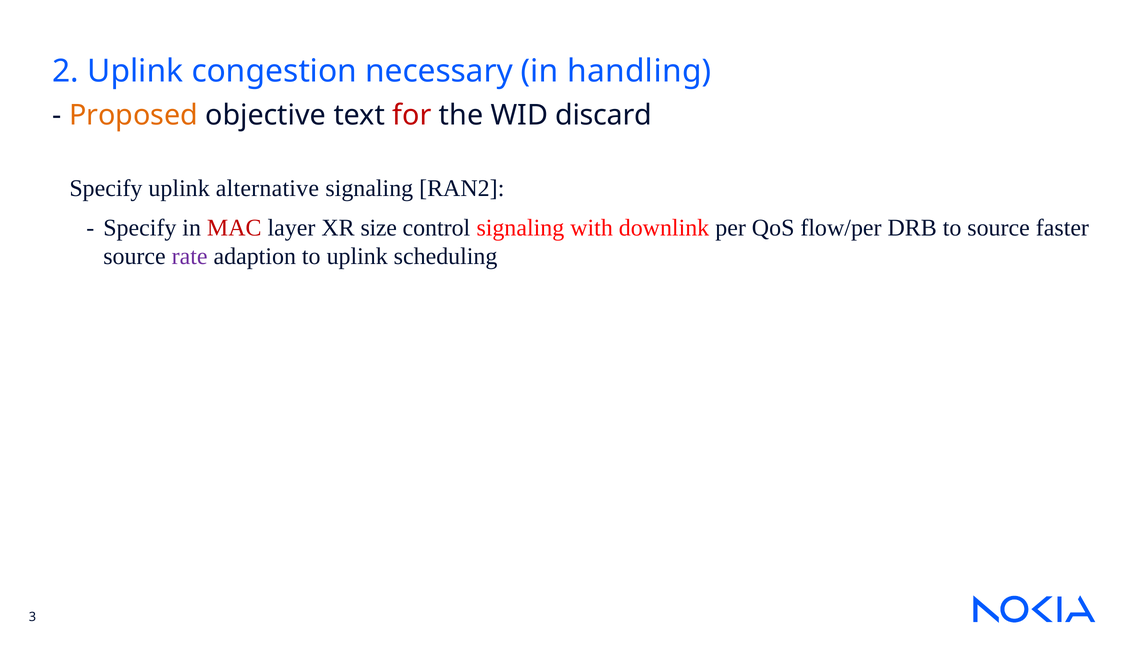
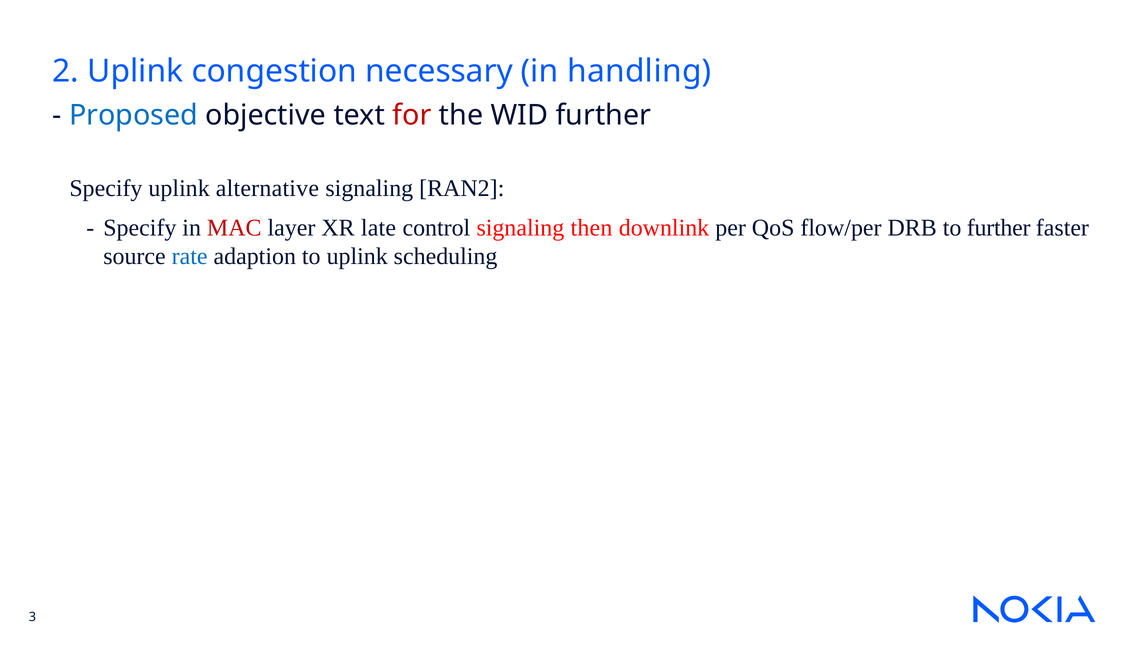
Proposed colour: orange -> blue
WID discard: discard -> further
size: size -> late
with: with -> then
to source: source -> further
rate colour: purple -> blue
